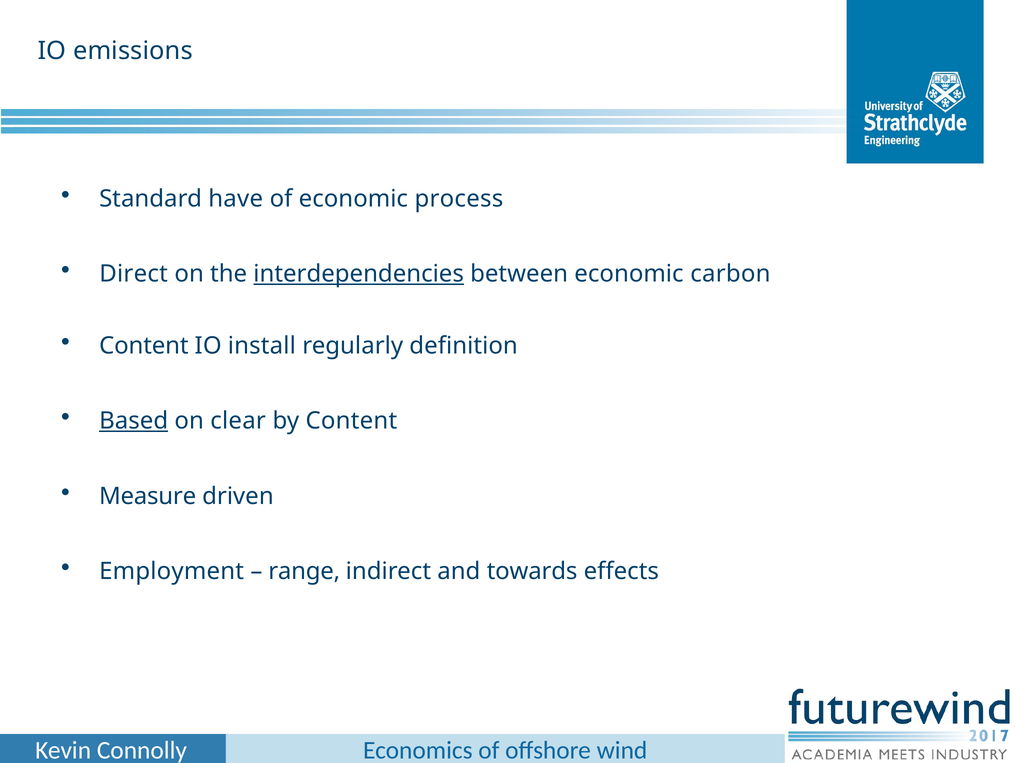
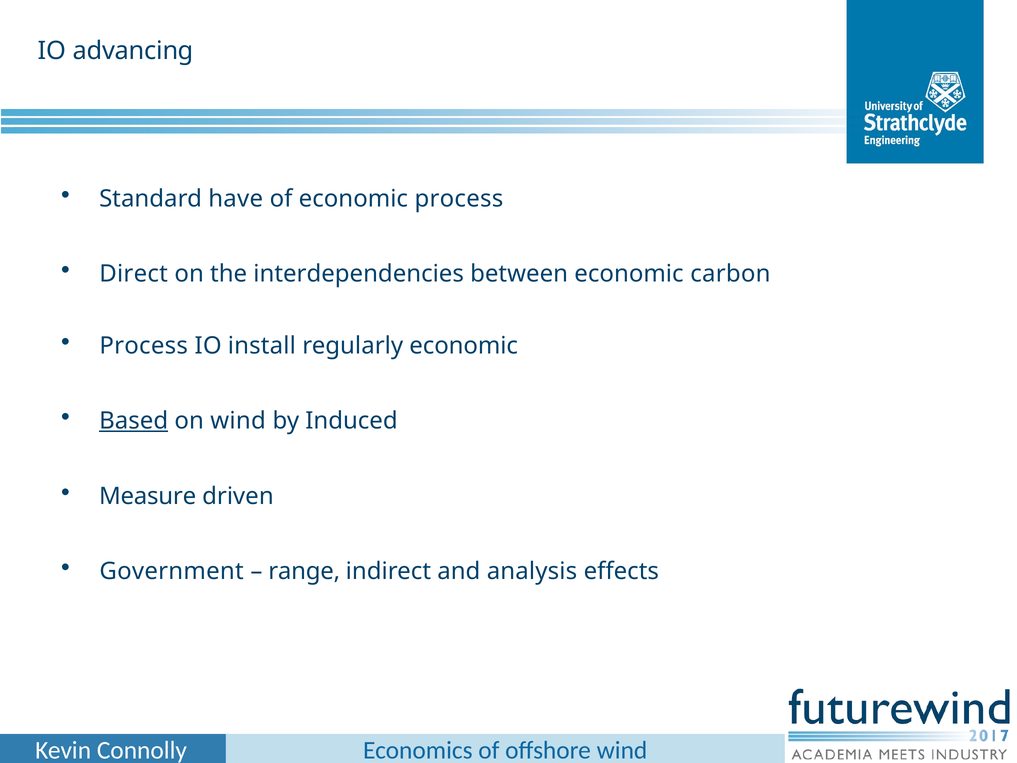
emissions: emissions -> advancing
interdependencies underline: present -> none
Content at (144, 346): Content -> Process
regularly definition: definition -> economic
on clear: clear -> wind
by Content: Content -> Induced
Employment: Employment -> Government
towards: towards -> analysis
